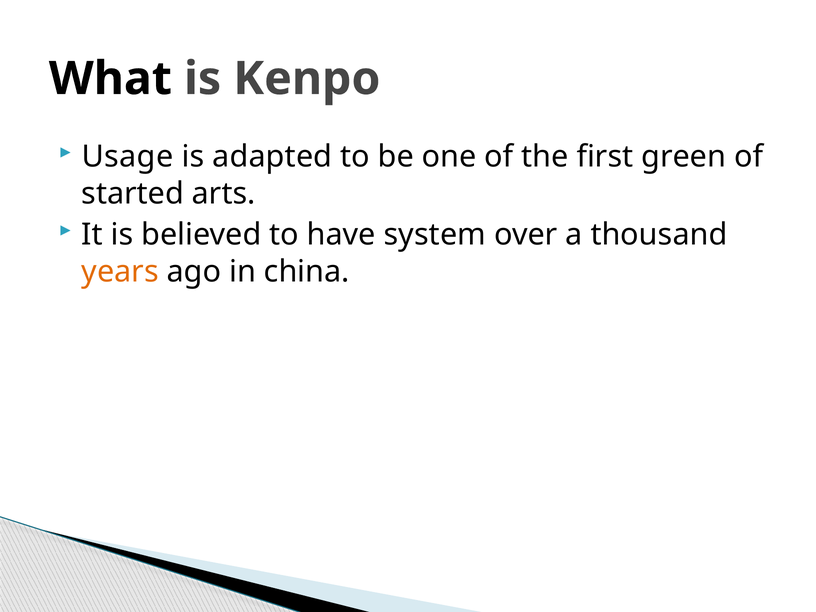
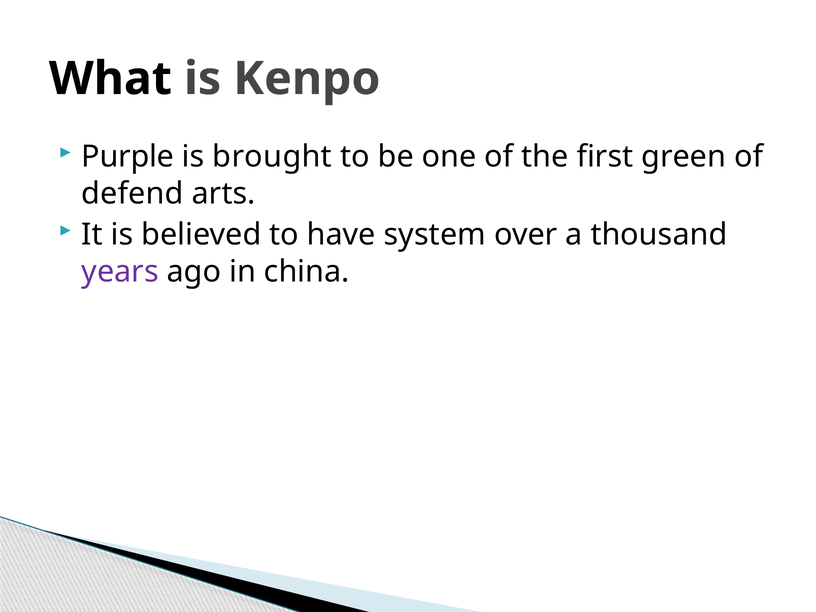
Usage: Usage -> Purple
adapted: adapted -> brought
started: started -> defend
years colour: orange -> purple
